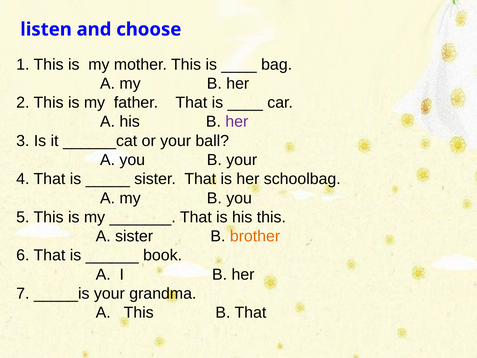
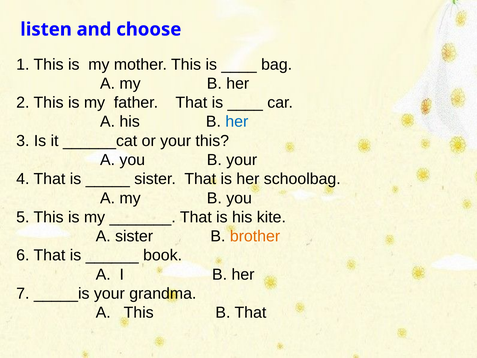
her at (237, 122) colour: purple -> blue
your ball: ball -> this
his this: this -> kite
